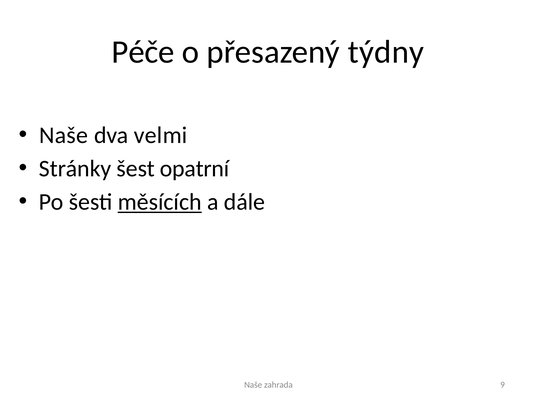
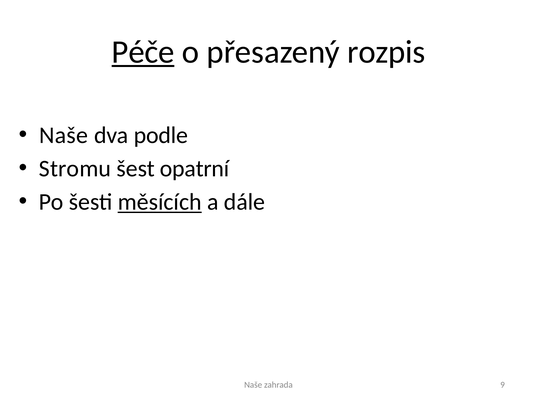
Péče underline: none -> present
týdny: týdny -> rozpis
velmi: velmi -> podle
Stránky: Stránky -> Stromu
